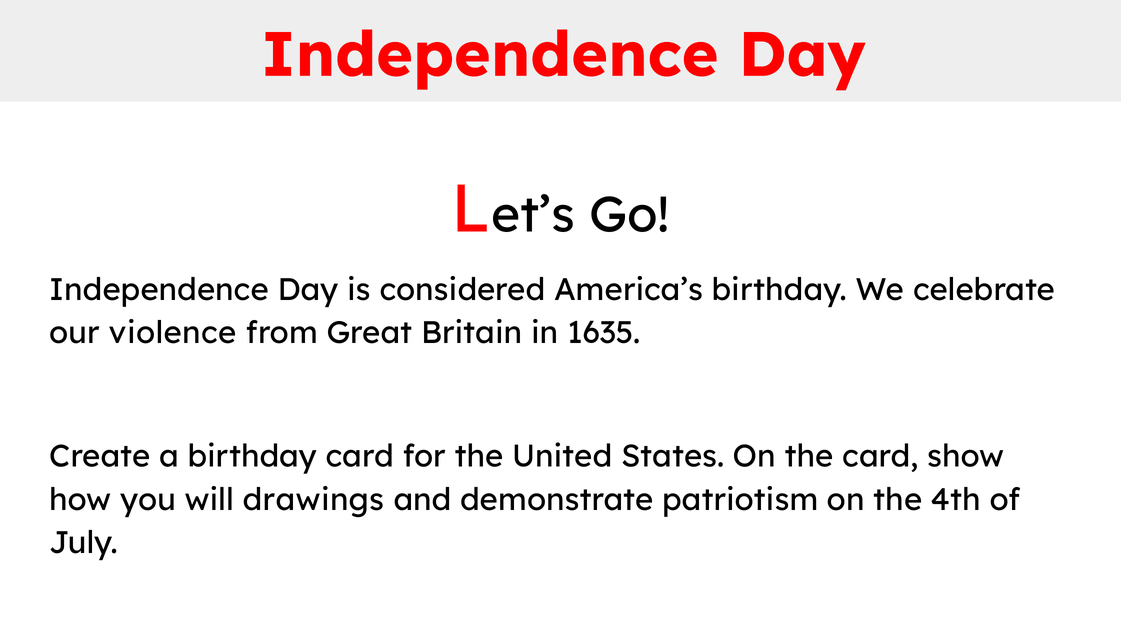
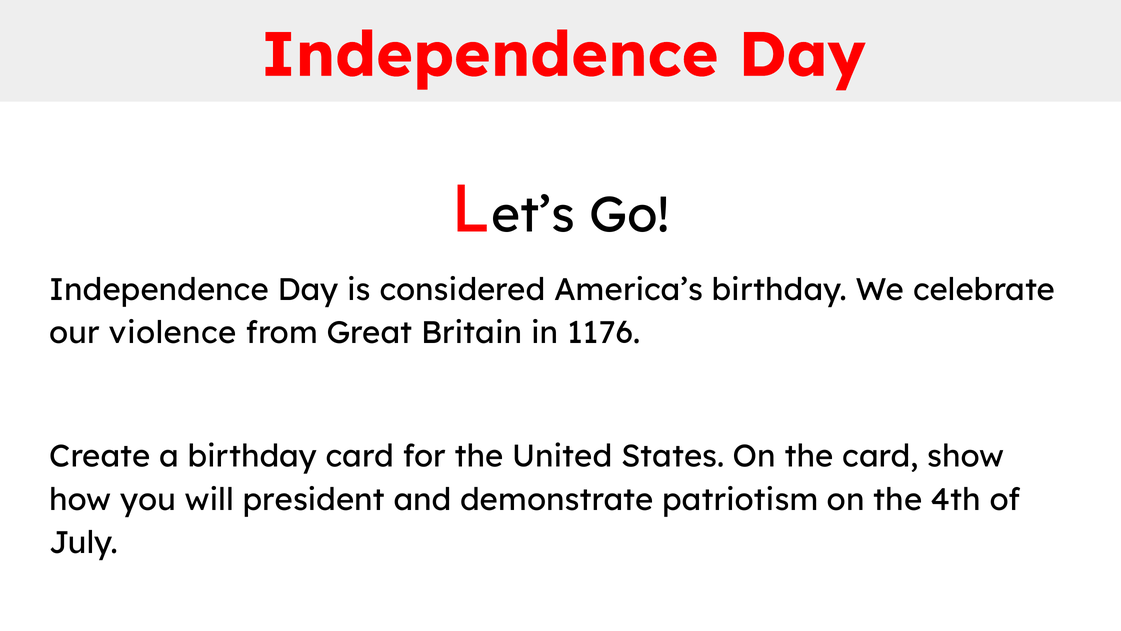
1635: 1635 -> 1176
drawings: drawings -> president
